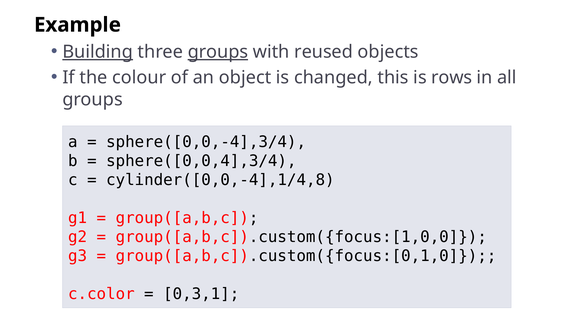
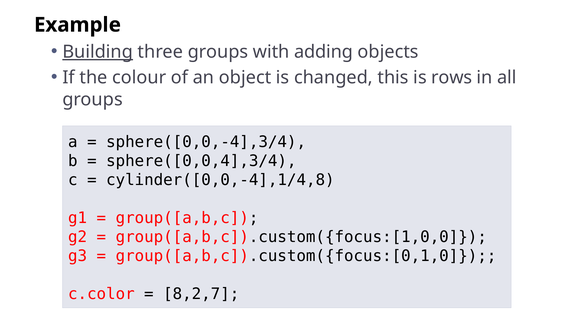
groups at (218, 52) underline: present -> none
reused: reused -> adding
0,3,1: 0,3,1 -> 8,2,7
